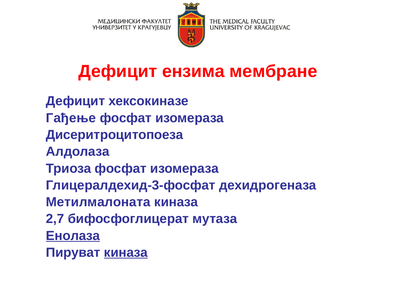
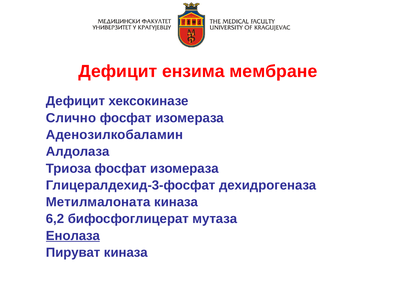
Гађење: Гађење -> Слично
Дисeритрoцитопоеза: Дисeритрoцитопоеза -> Аденозилкобаламин
2,7: 2,7 -> 6,2
киназа at (126, 253) underline: present -> none
